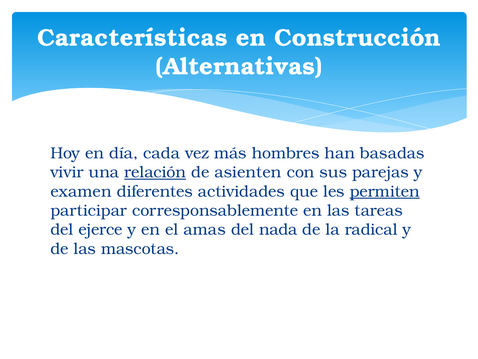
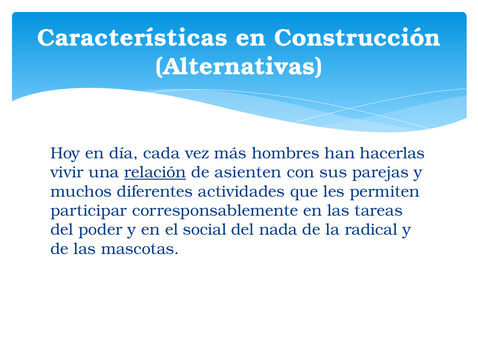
basadas: basadas -> hacerlas
examen: examen -> muchos
permiten underline: present -> none
ejerce: ejerce -> poder
amas: amas -> social
